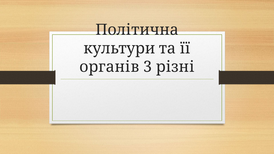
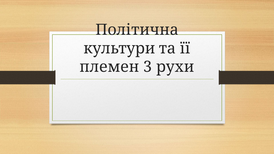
органів: органів -> племен
різні: різні -> рухи
